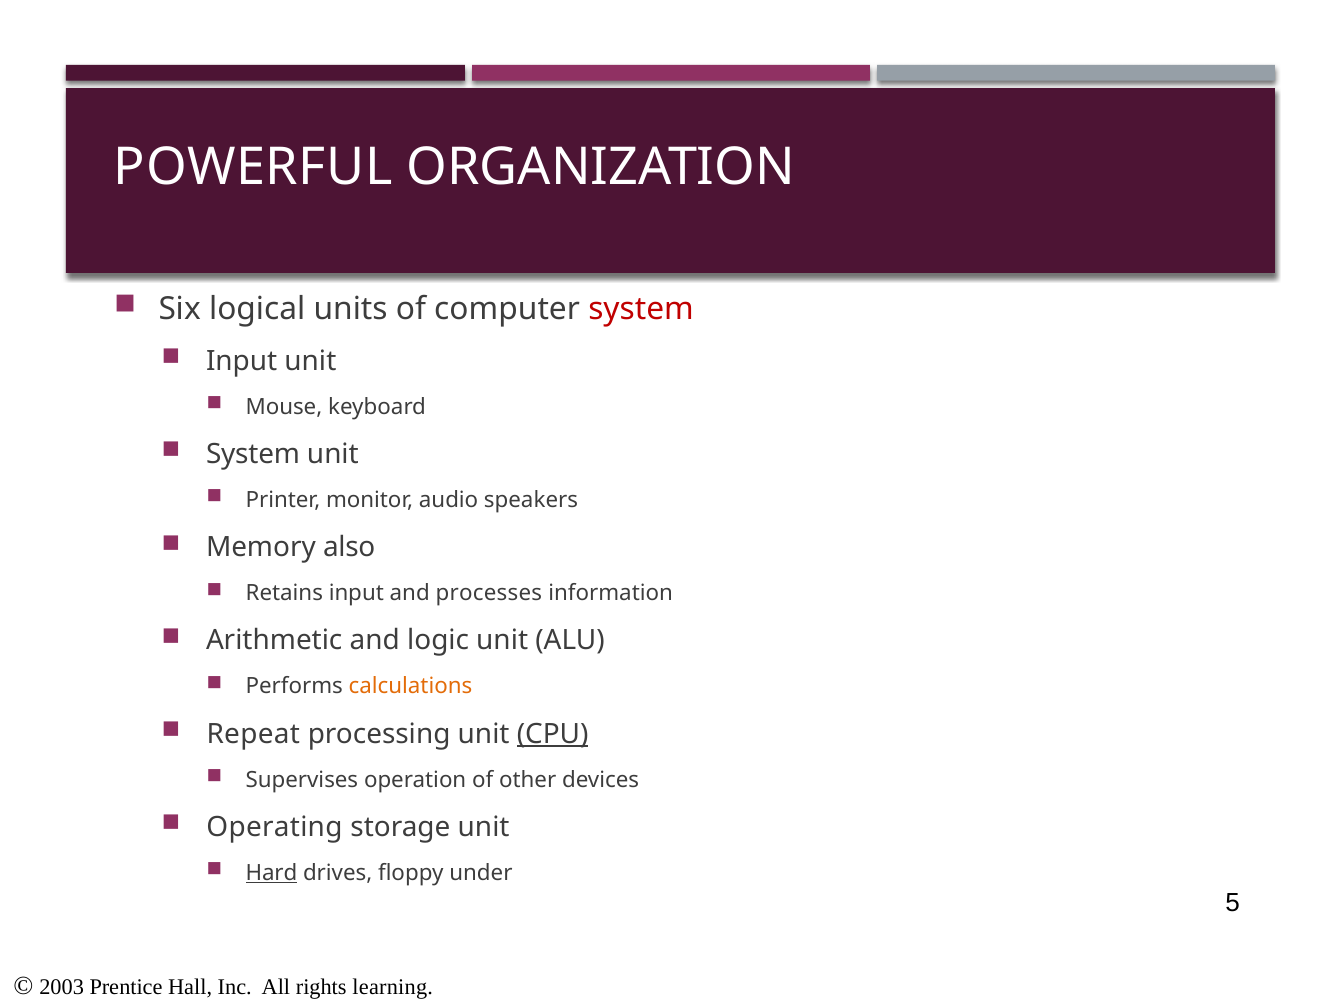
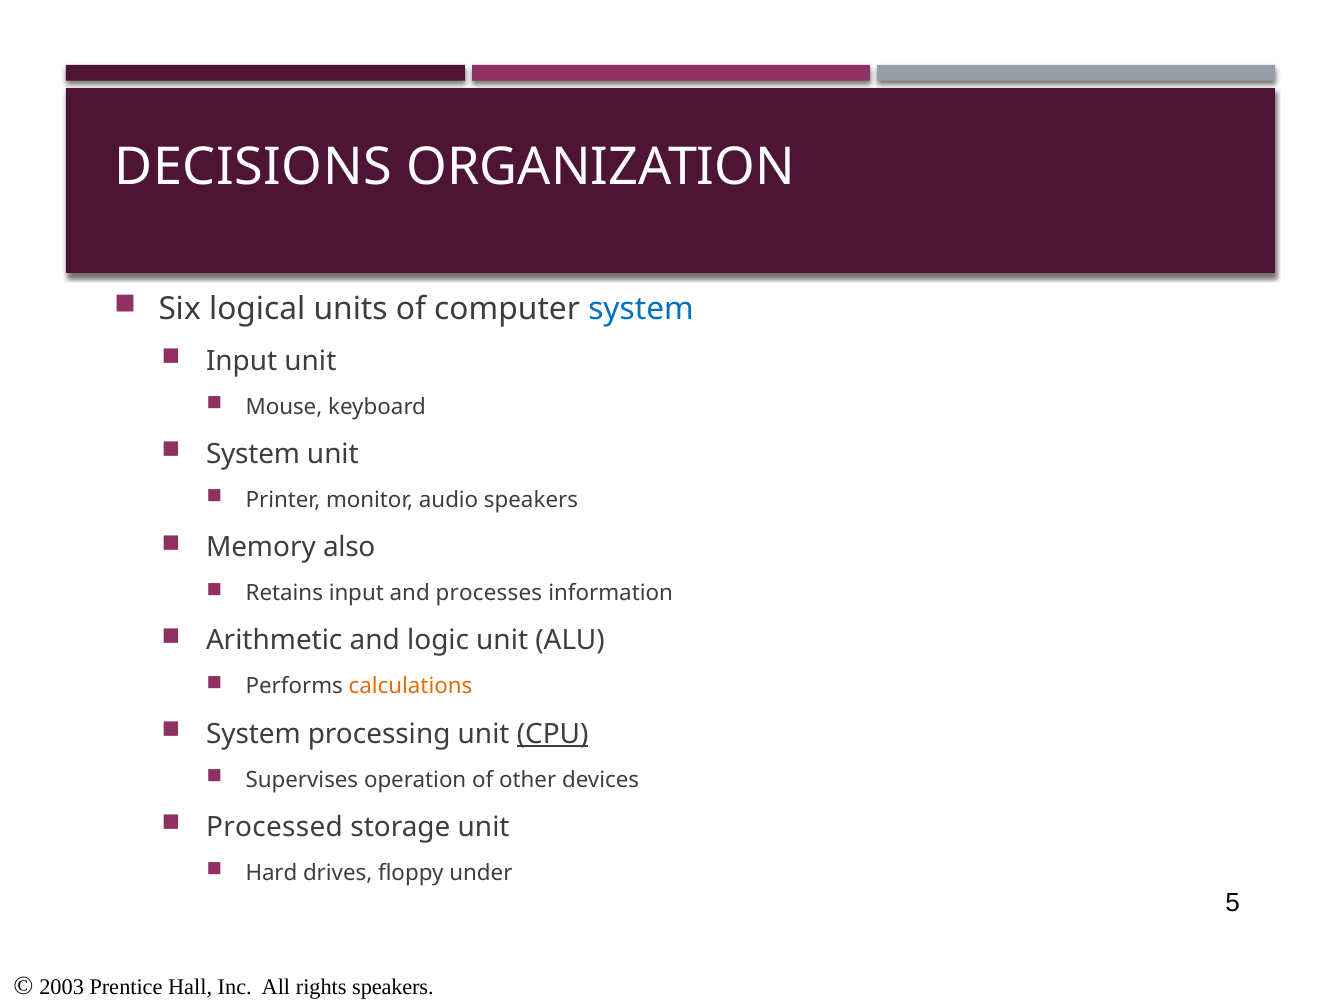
POWERFUL: POWERFUL -> DECISIONS
system at (641, 309) colour: red -> blue
Repeat at (253, 733): Repeat -> System
Operating: Operating -> Processed
Hard underline: present -> none
rights learning: learning -> speakers
